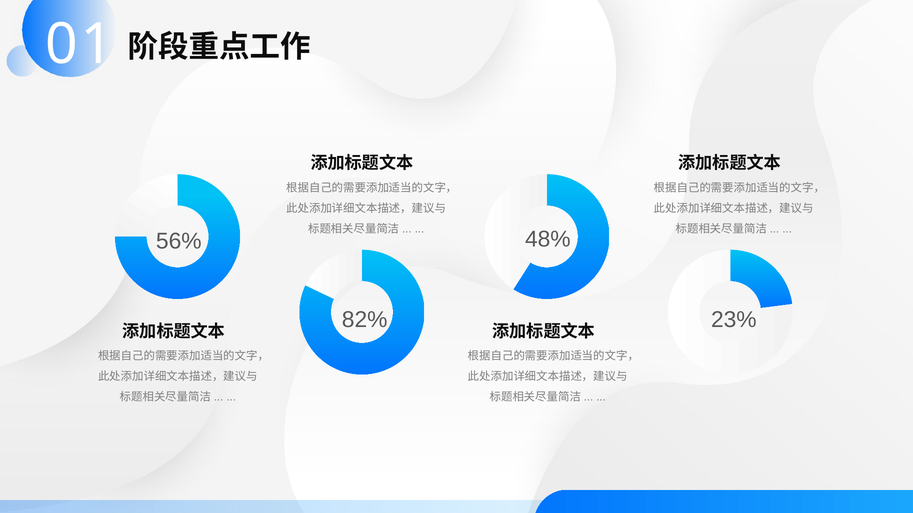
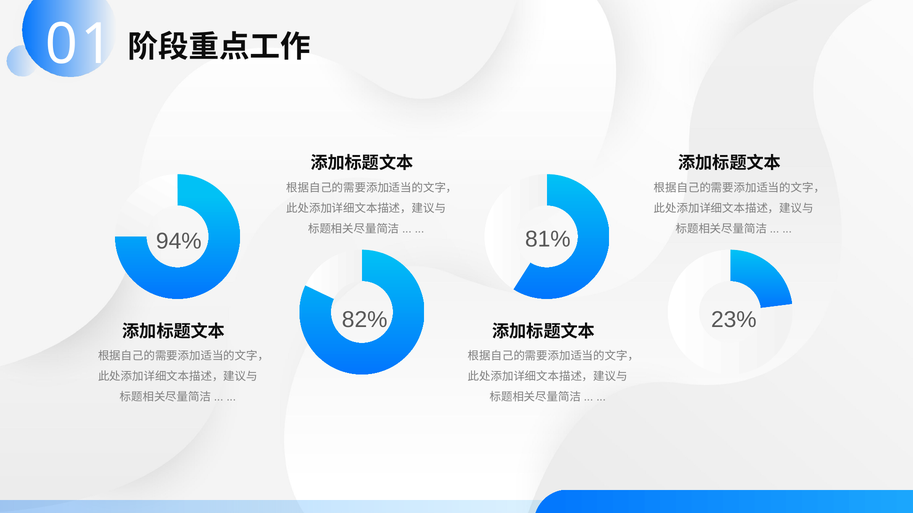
48%: 48% -> 81%
56%: 56% -> 94%
